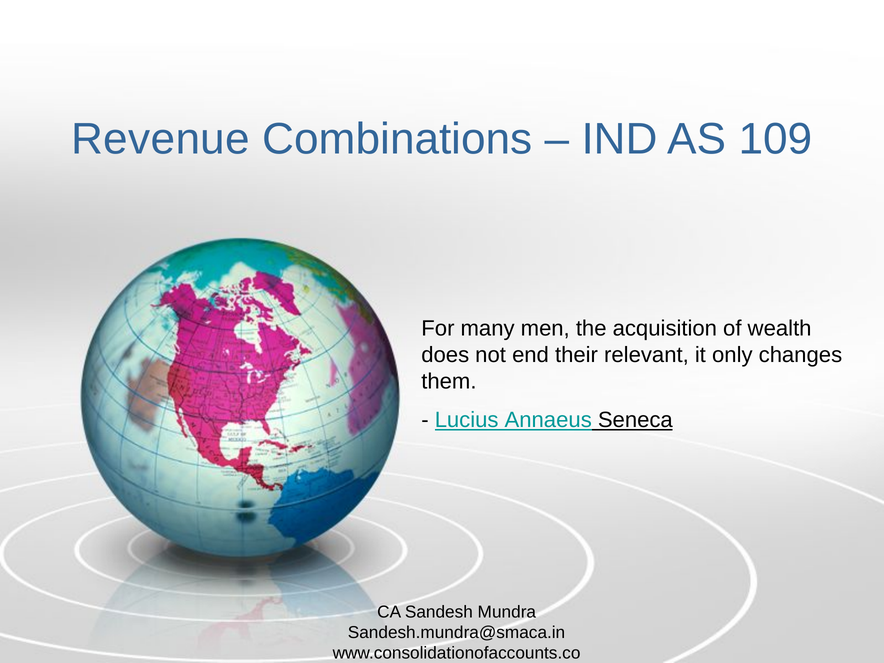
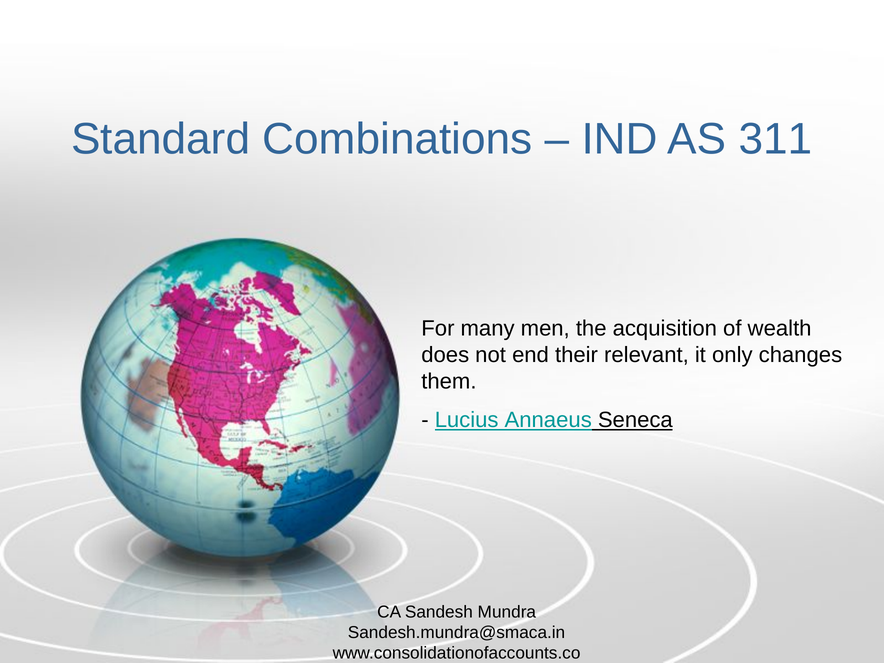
Revenue: Revenue -> Standard
109: 109 -> 311
